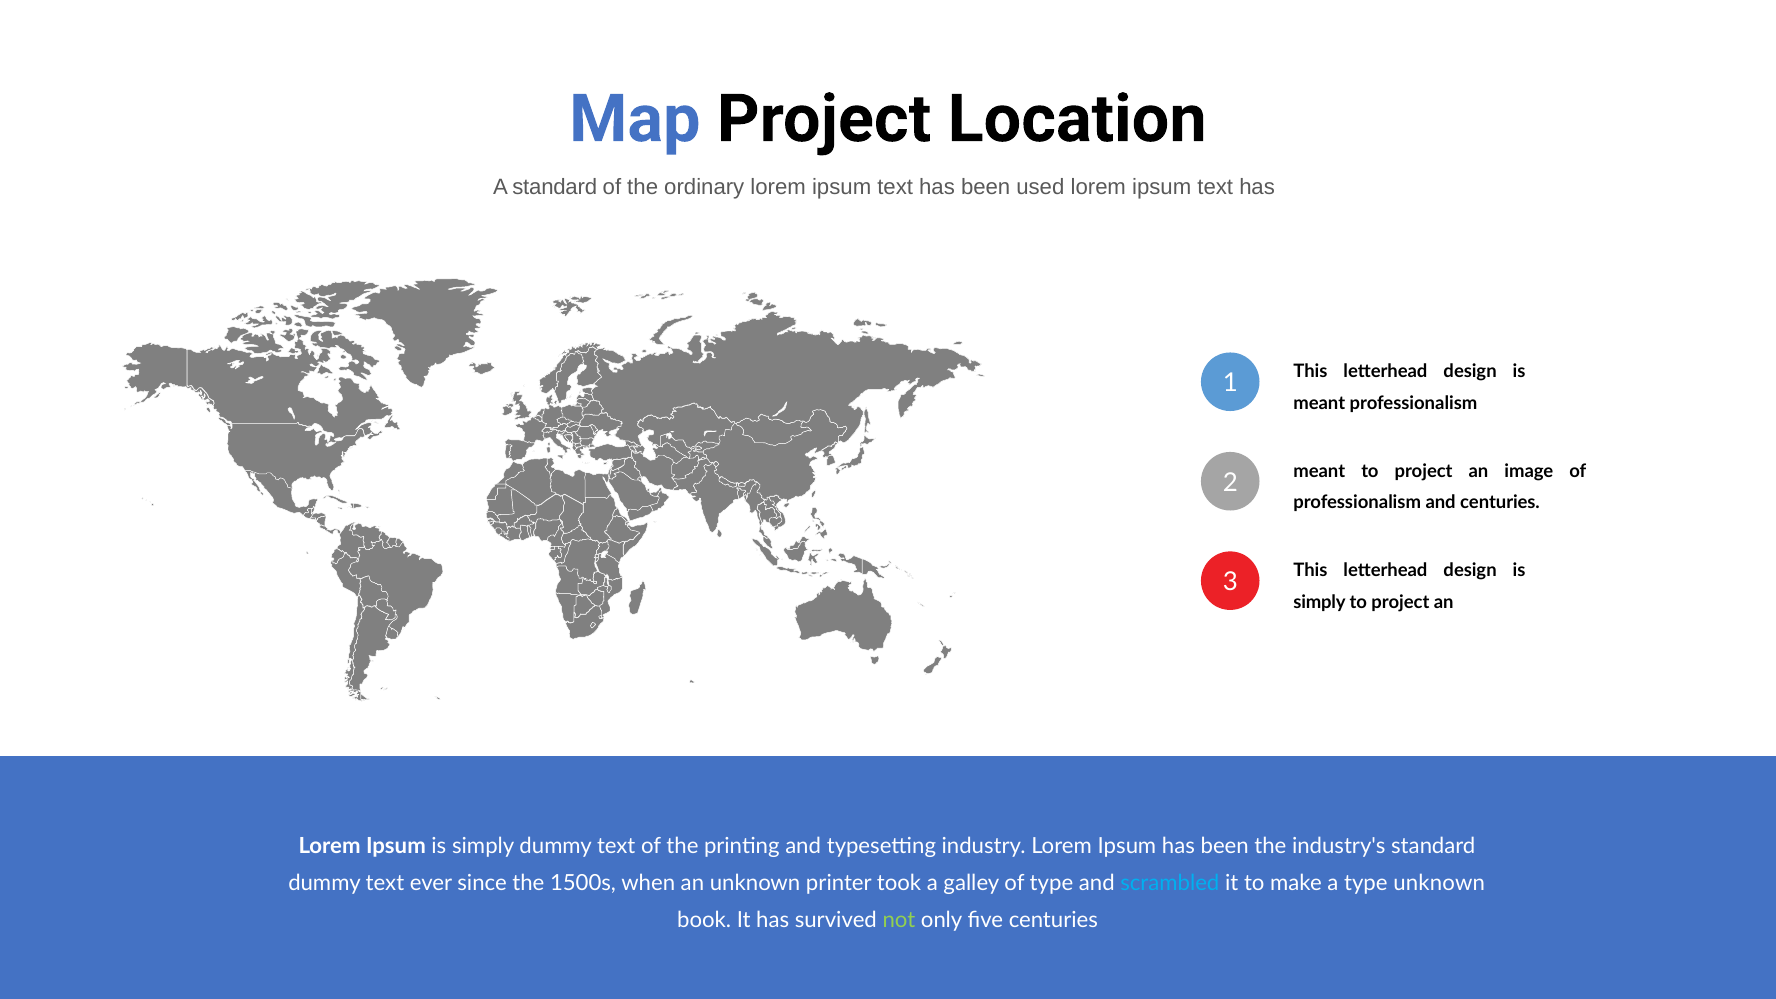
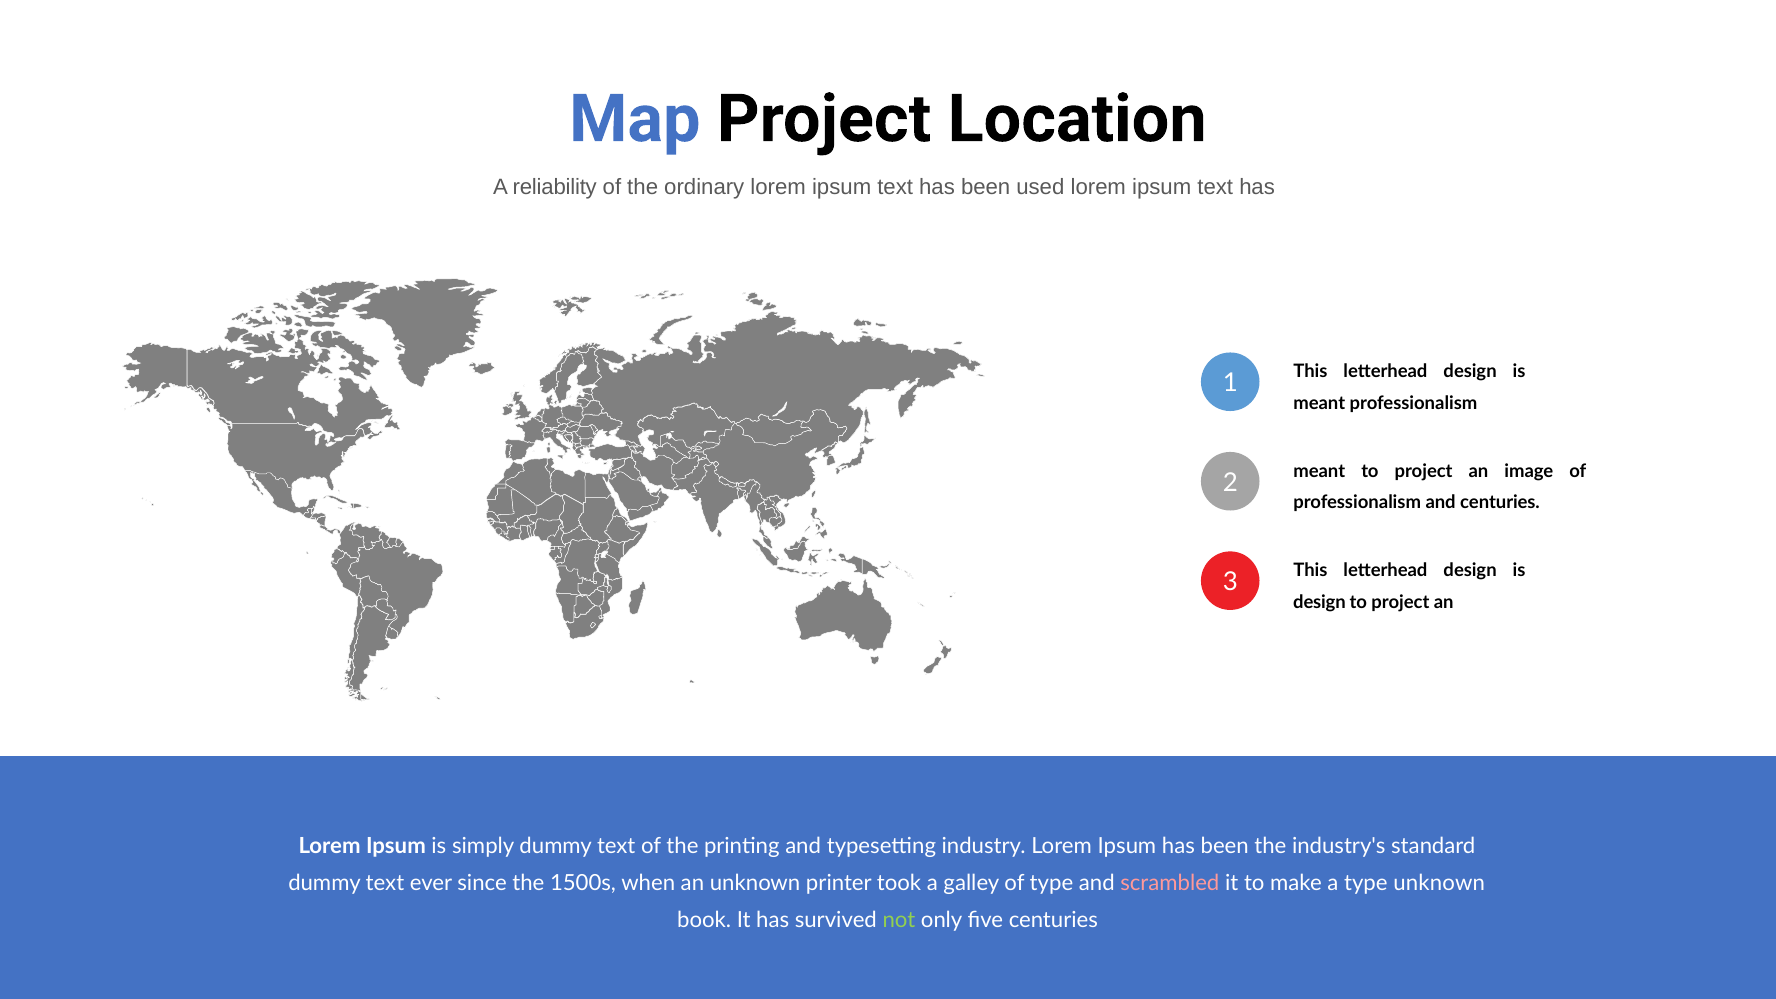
A standard: standard -> reliability
simply at (1319, 602): simply -> design
scrambled colour: light blue -> pink
